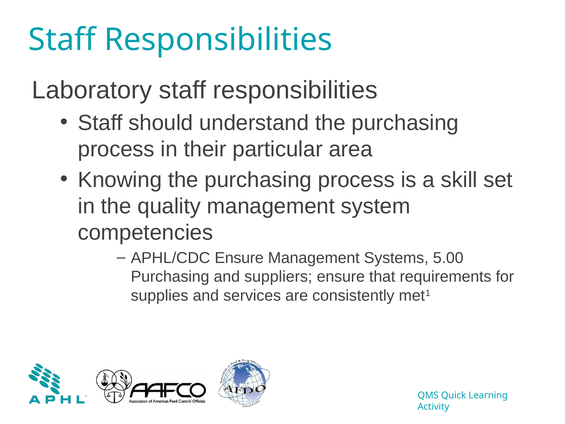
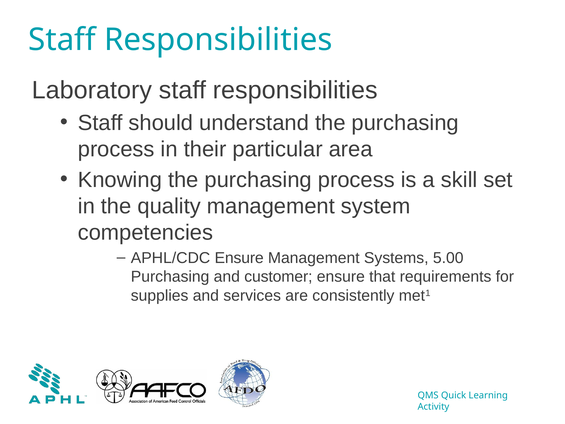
suppliers: suppliers -> customer
